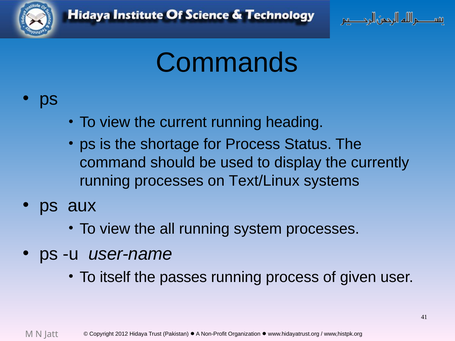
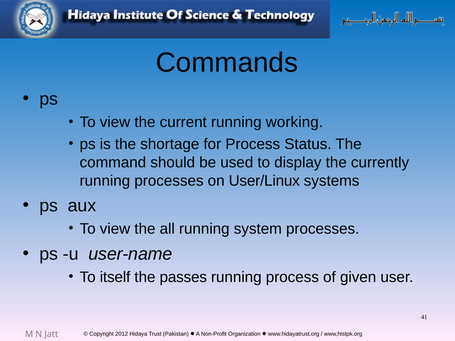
heading: heading -> working
Text/Linux: Text/Linux -> User/Linux
